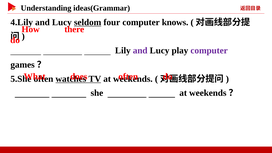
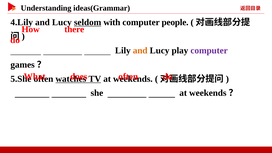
four: four -> with
knows: knows -> people
and at (140, 51) colour: purple -> orange
